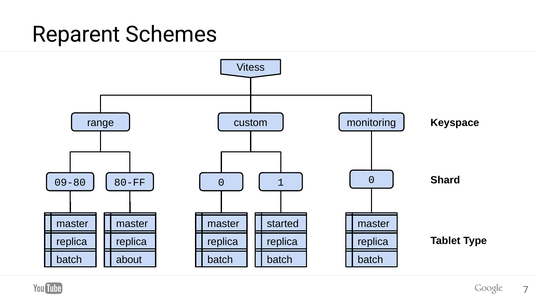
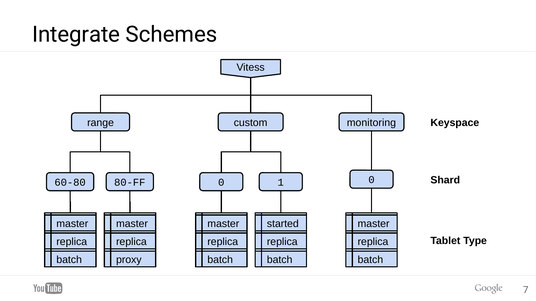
Reparent: Reparent -> Integrate
09-80: 09-80 -> 60-80
about: about -> proxy
